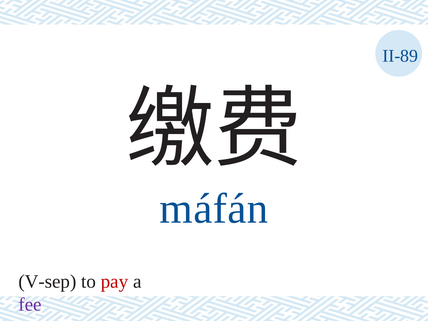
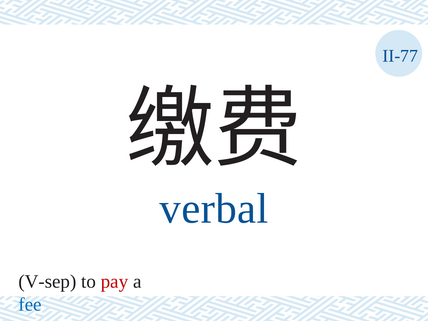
II-89: II-89 -> II-77
máfán: máfán -> verbal
fee colour: purple -> blue
